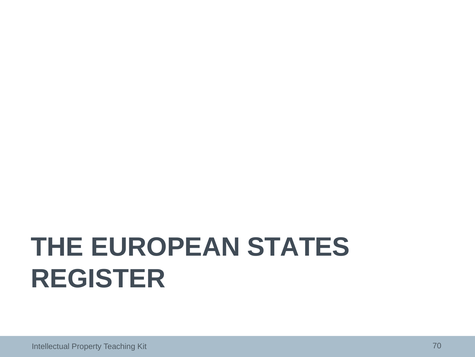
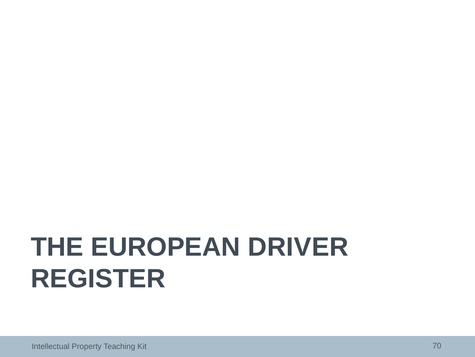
STATES: STATES -> DRIVER
